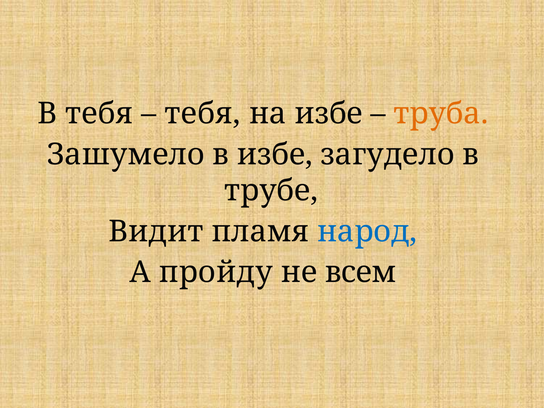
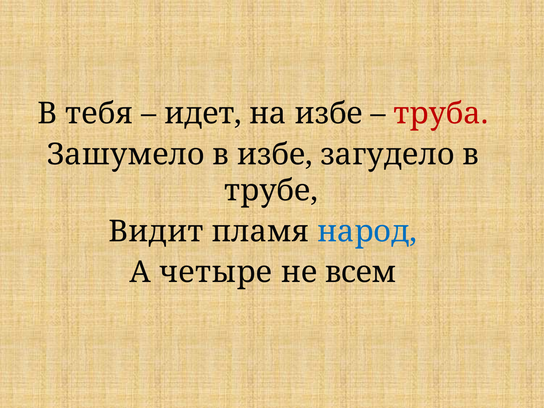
тебя at (203, 114): тебя -> идет
труба colour: orange -> red
пройду: пройду -> четыре
